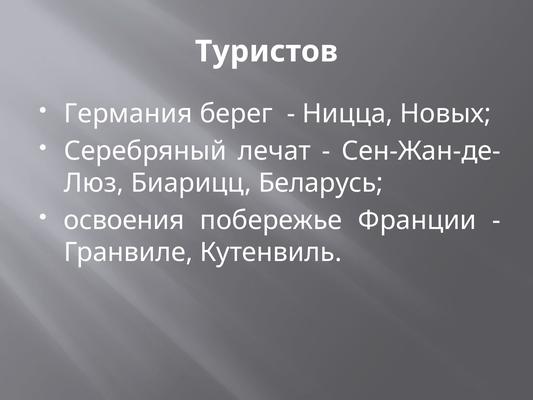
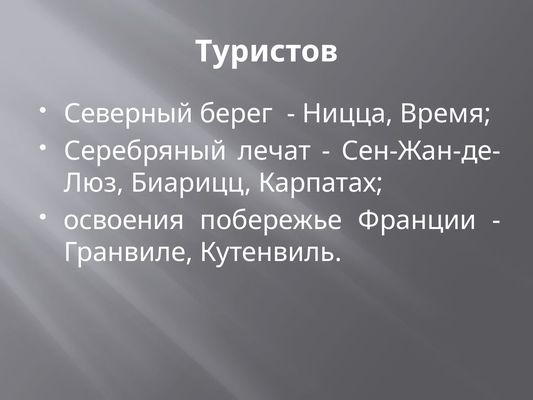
Германия: Германия -> Северный
Новых: Новых -> Время
Беларусь: Беларусь -> Карпатах
